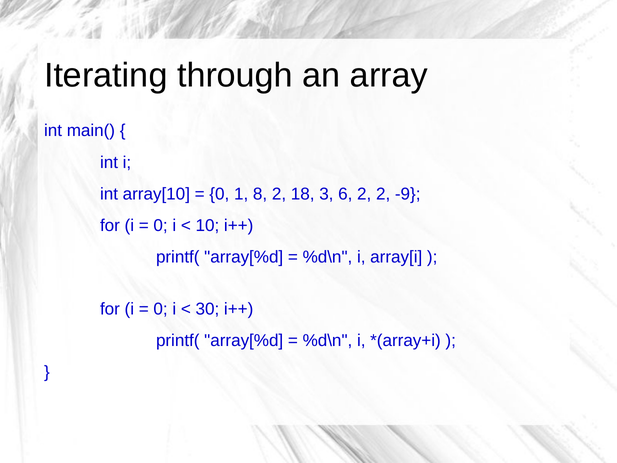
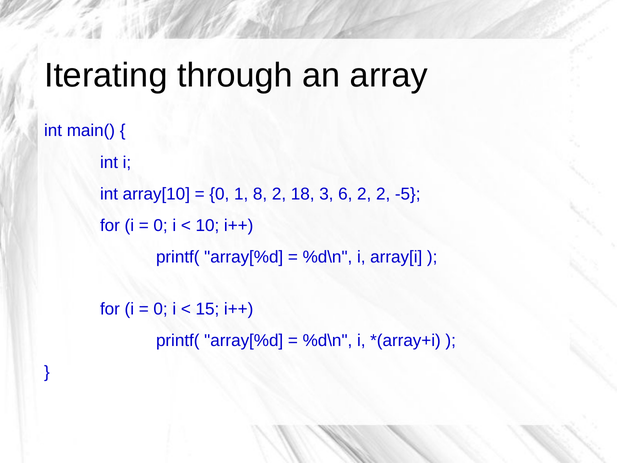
-9: -9 -> -5
30: 30 -> 15
